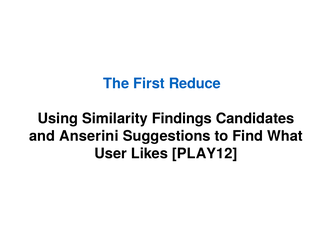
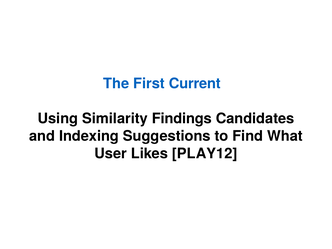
Reduce: Reduce -> Current
Anserini: Anserini -> Indexing
